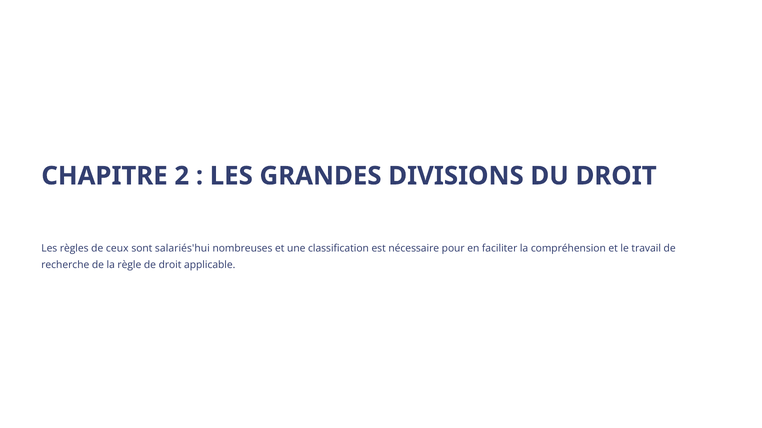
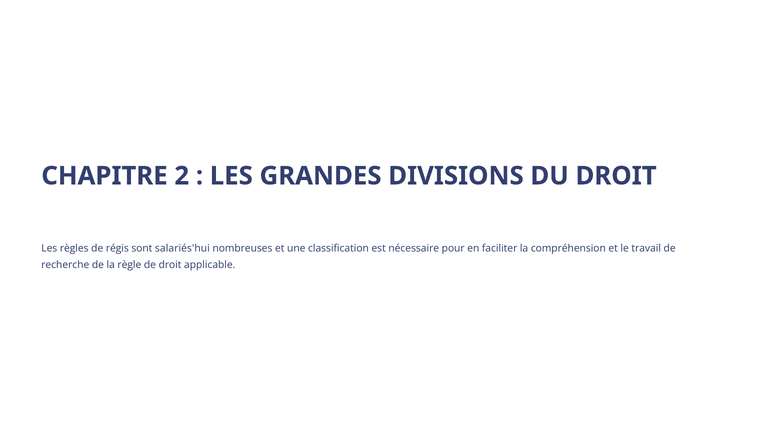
ceux: ceux -> régis
